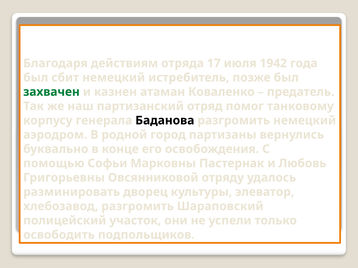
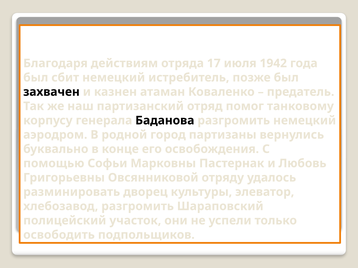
захвачен colour: green -> black
